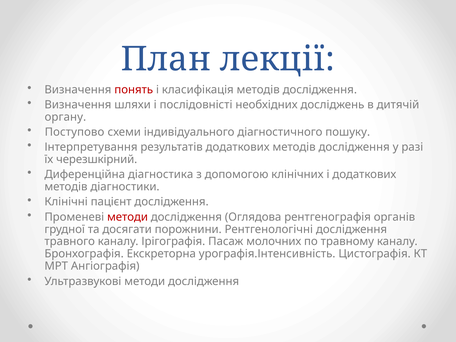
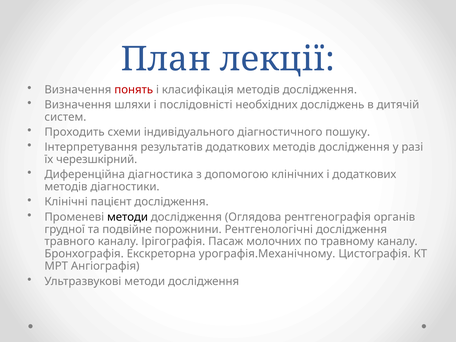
органу: органу -> систем
Поступово: Поступово -> Проходить
методи at (128, 217) colour: red -> black
досягати: досягати -> подвійне
урографія.Інтенсивність: урографія.Інтенсивність -> урографія.Механічному
